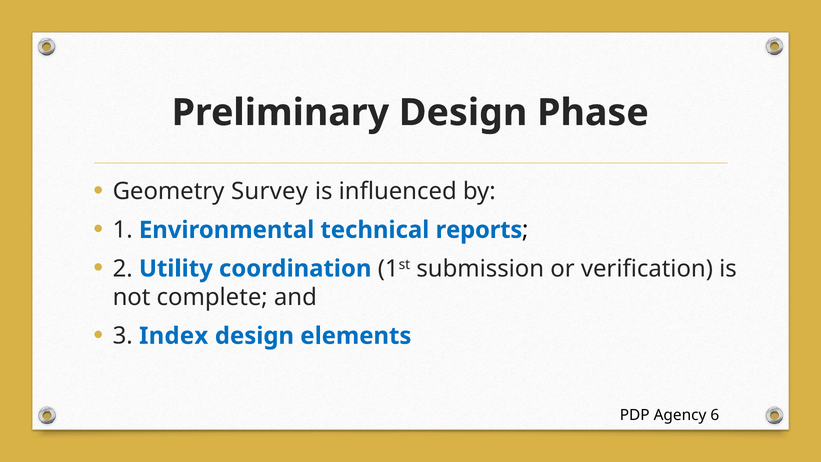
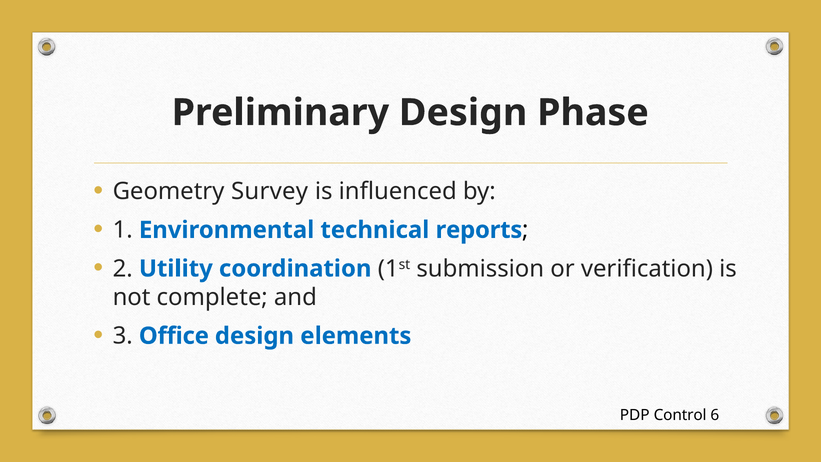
Index: Index -> Office
Agency: Agency -> Control
